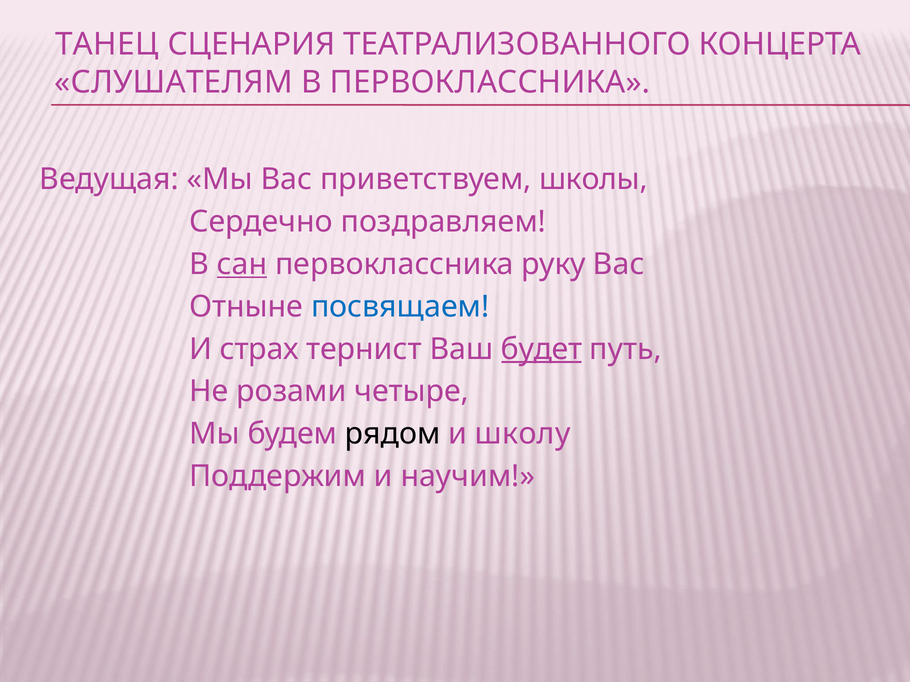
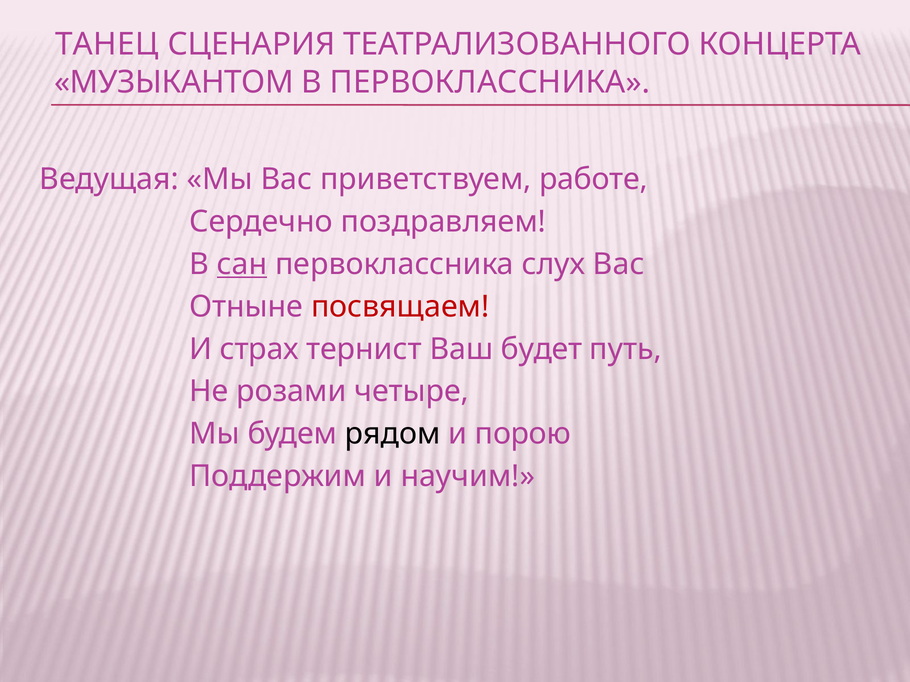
СЛУШАТЕЛЯМ: СЛУШАТЕЛЯМ -> МУЗЫКАНТОМ
школы: школы -> работе
руку: руку -> слух
посвящаем colour: blue -> red
будет underline: present -> none
школу: школу -> порою
